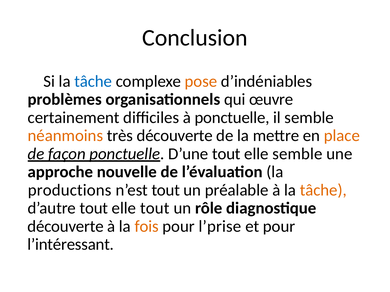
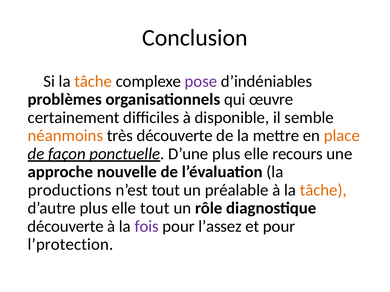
tâche at (93, 81) colour: blue -> orange
pose colour: orange -> purple
à ponctuelle: ponctuelle -> disponible
D’une tout: tout -> plus
elle semble: semble -> recours
d’autre tout: tout -> plus
fois colour: orange -> purple
l’prise: l’prise -> l’assez
l’intéressant: l’intéressant -> l’protection
